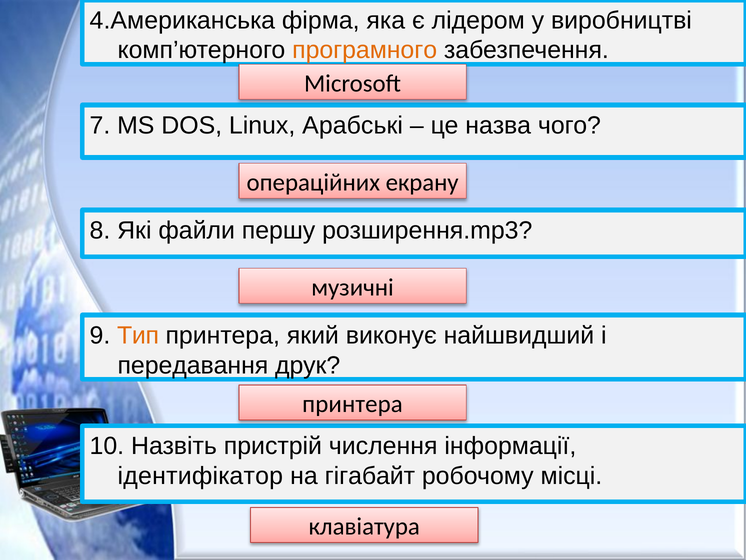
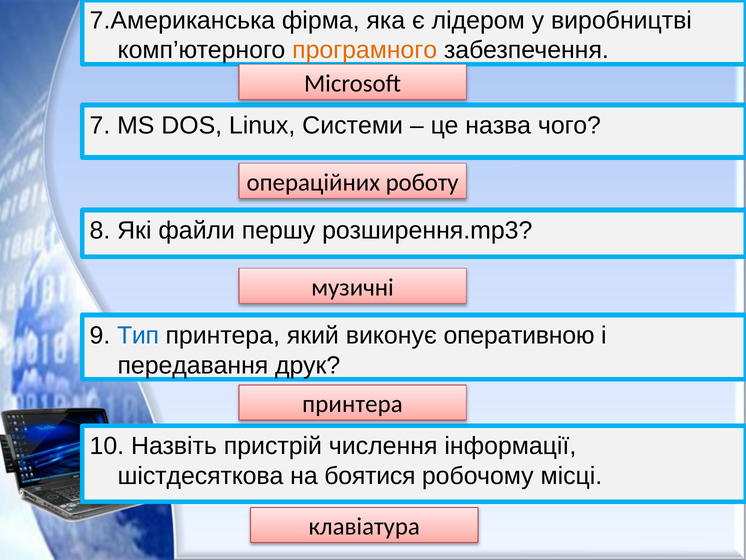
4.Американська: 4.Американська -> 7.Американська
Арабські: Арабські -> Системи
екрану: екрану -> роботу
Тип colour: orange -> blue
найшвидший: найшвидший -> оперативною
ідентифікатор: ідентифікатор -> шістдесяткова
гігабайт: гігабайт -> боятися
